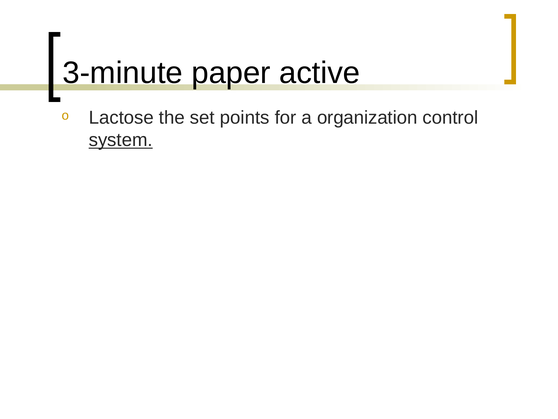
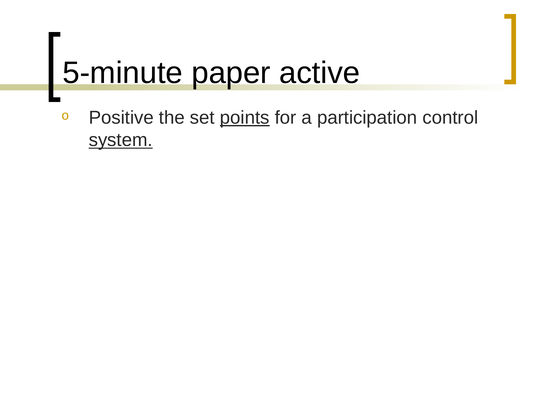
3-minute: 3-minute -> 5-minute
Lactose: Lactose -> Positive
points underline: none -> present
organization: organization -> participation
